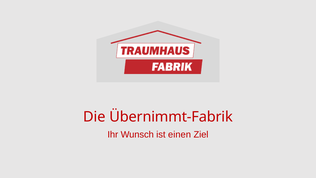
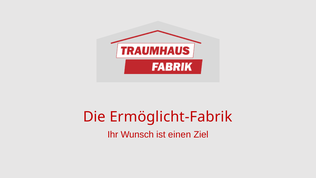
Übernimmt-Fabrik: Übernimmt-Fabrik -> Ermöglicht-Fabrik
